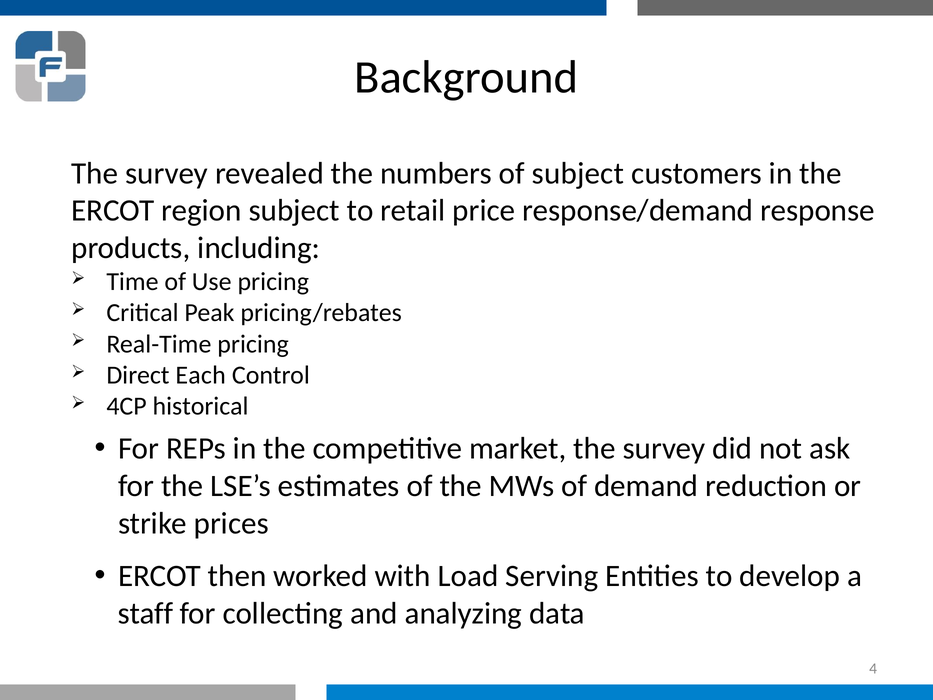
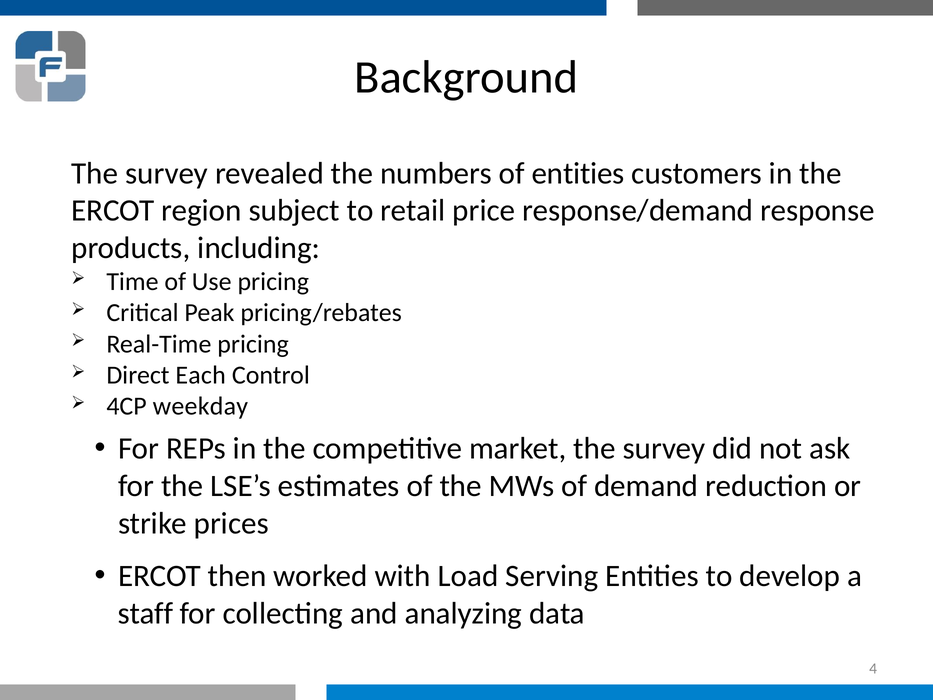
of subject: subject -> entities
historical: historical -> weekday
